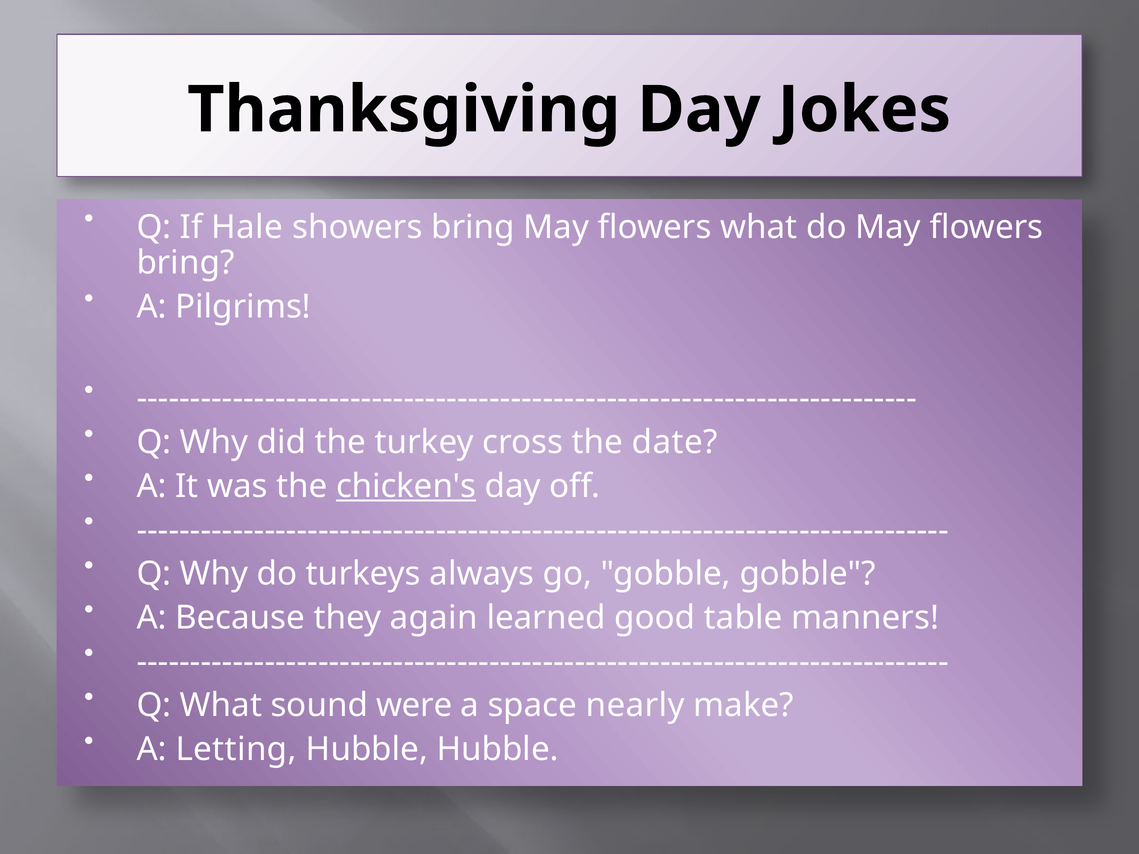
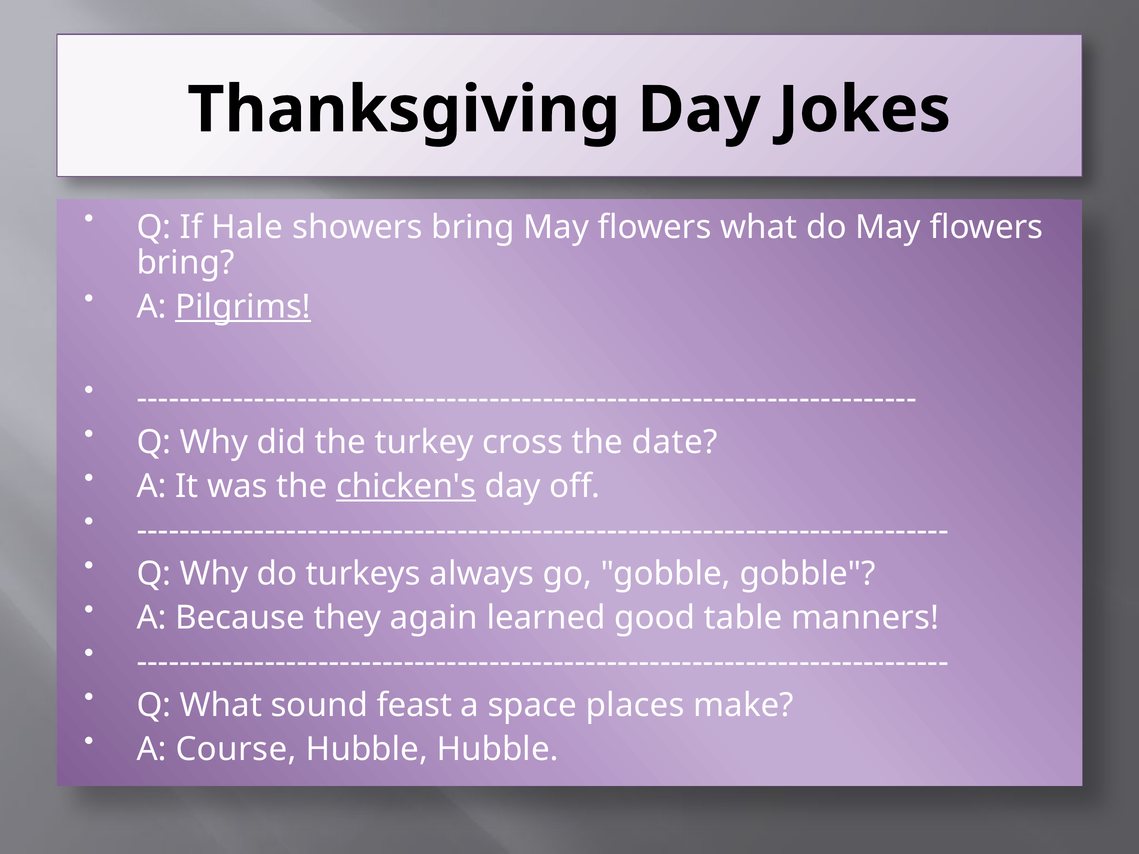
Pilgrims underline: none -> present
were: were -> feast
nearly: nearly -> places
Letting: Letting -> Course
